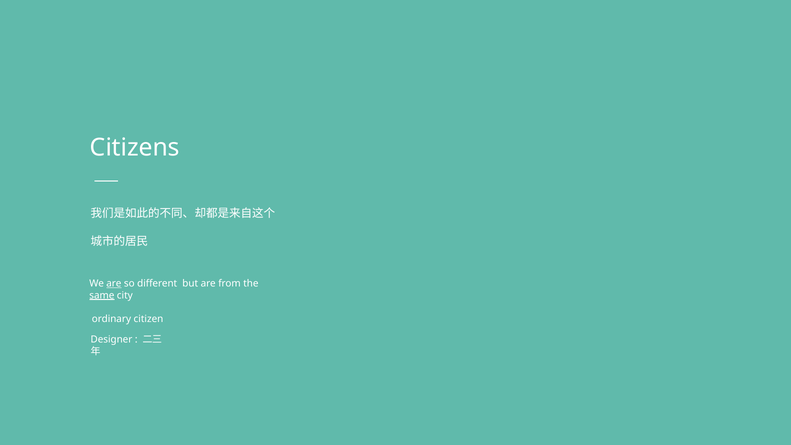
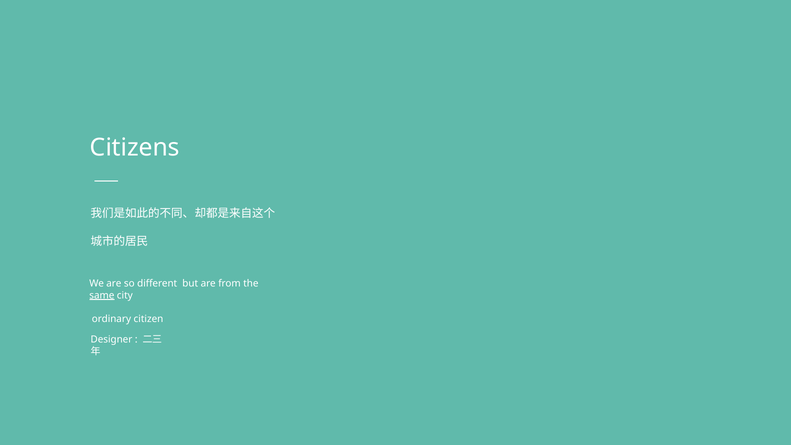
are at (114, 283) underline: present -> none
